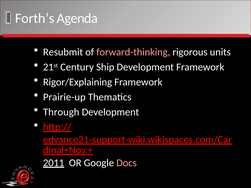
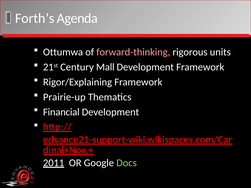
Resubmit: Resubmit -> Ottumwa
Ship: Ship -> Mall
Through: Through -> Financial
Docs colour: pink -> light green
